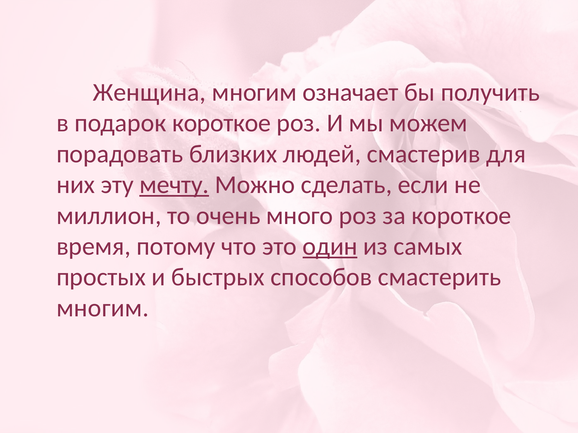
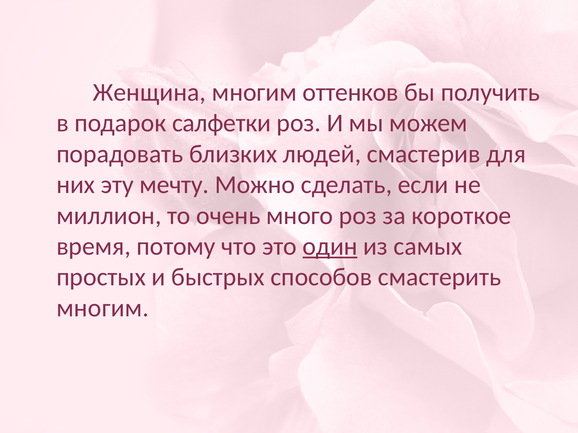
означает: означает -> оттенков
подарок короткое: короткое -> салфетки
мечту underline: present -> none
